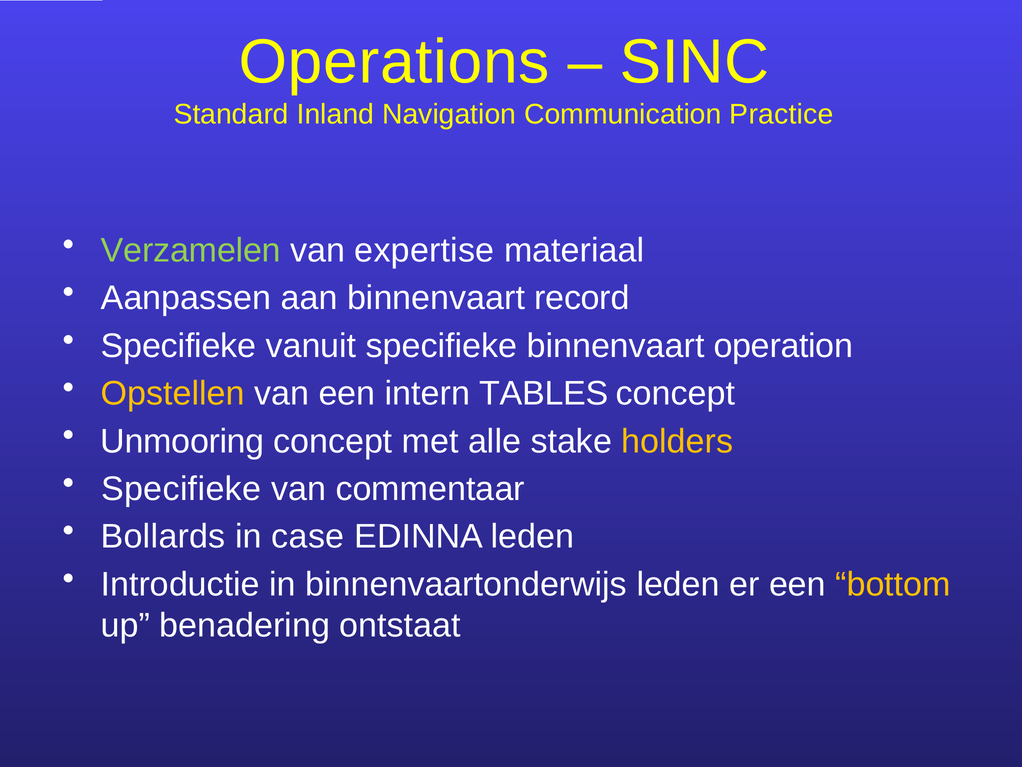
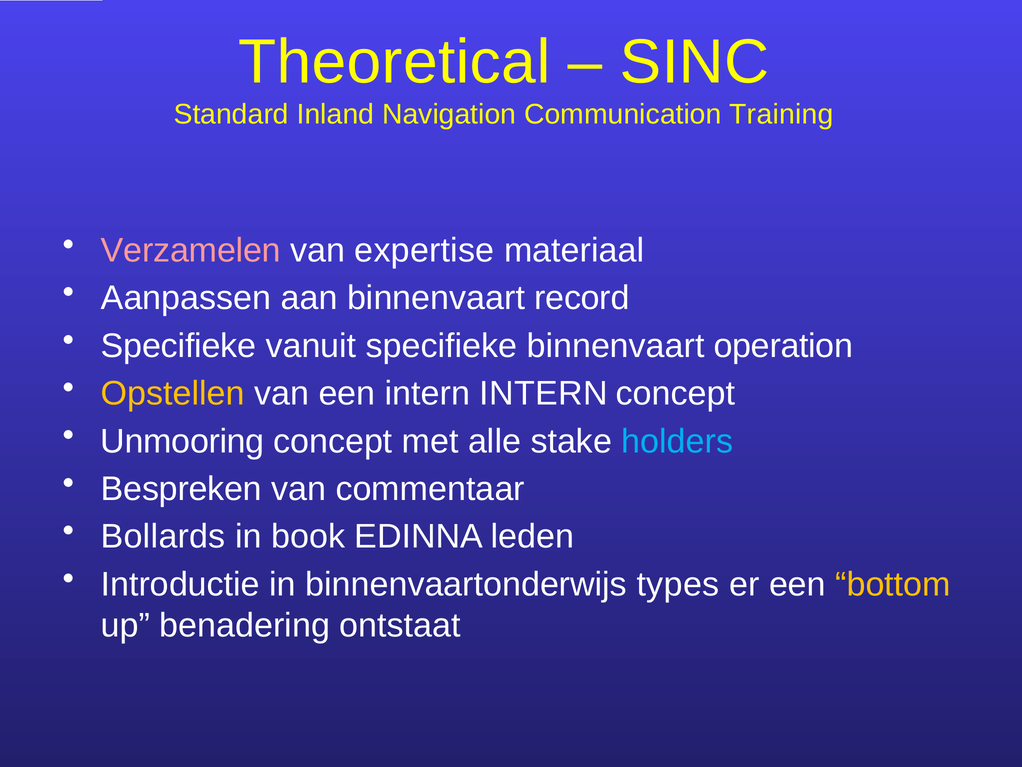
Operations: Operations -> Theoretical
Practice: Practice -> Training
Verzamelen colour: light green -> pink
intern TABLES: TABLES -> INTERN
holders colour: yellow -> light blue
Specifieke at (181, 489): Specifieke -> Bespreken
case: case -> book
binnenvaartonderwijs leden: leden -> types
